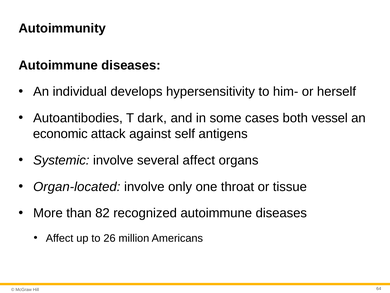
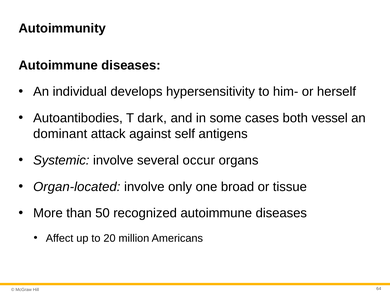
economic: economic -> dominant
several affect: affect -> occur
throat: throat -> broad
82: 82 -> 50
26: 26 -> 20
